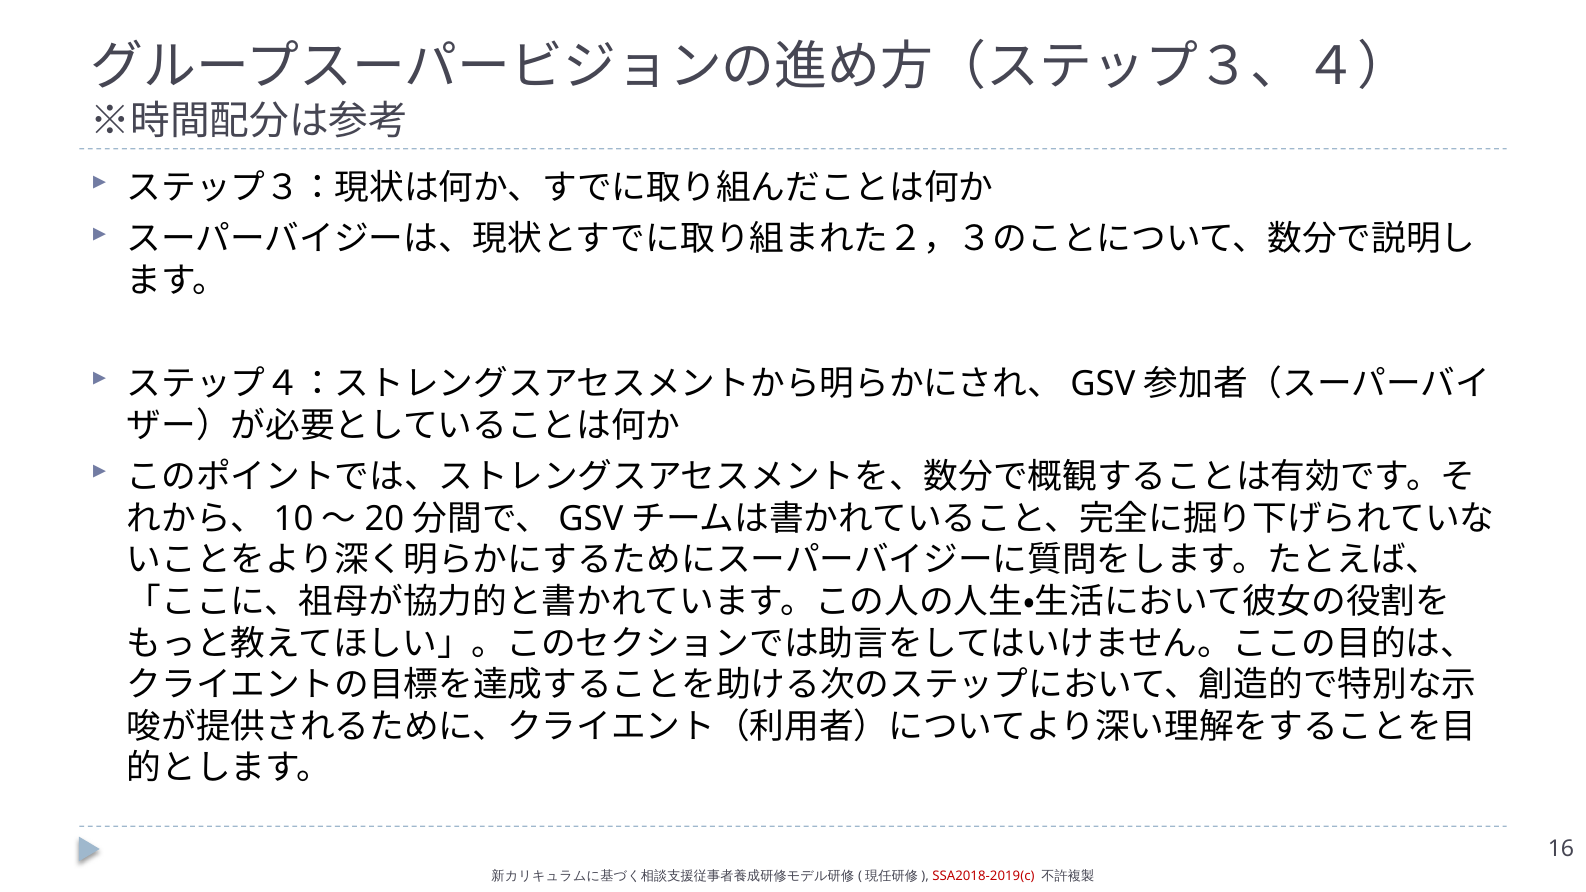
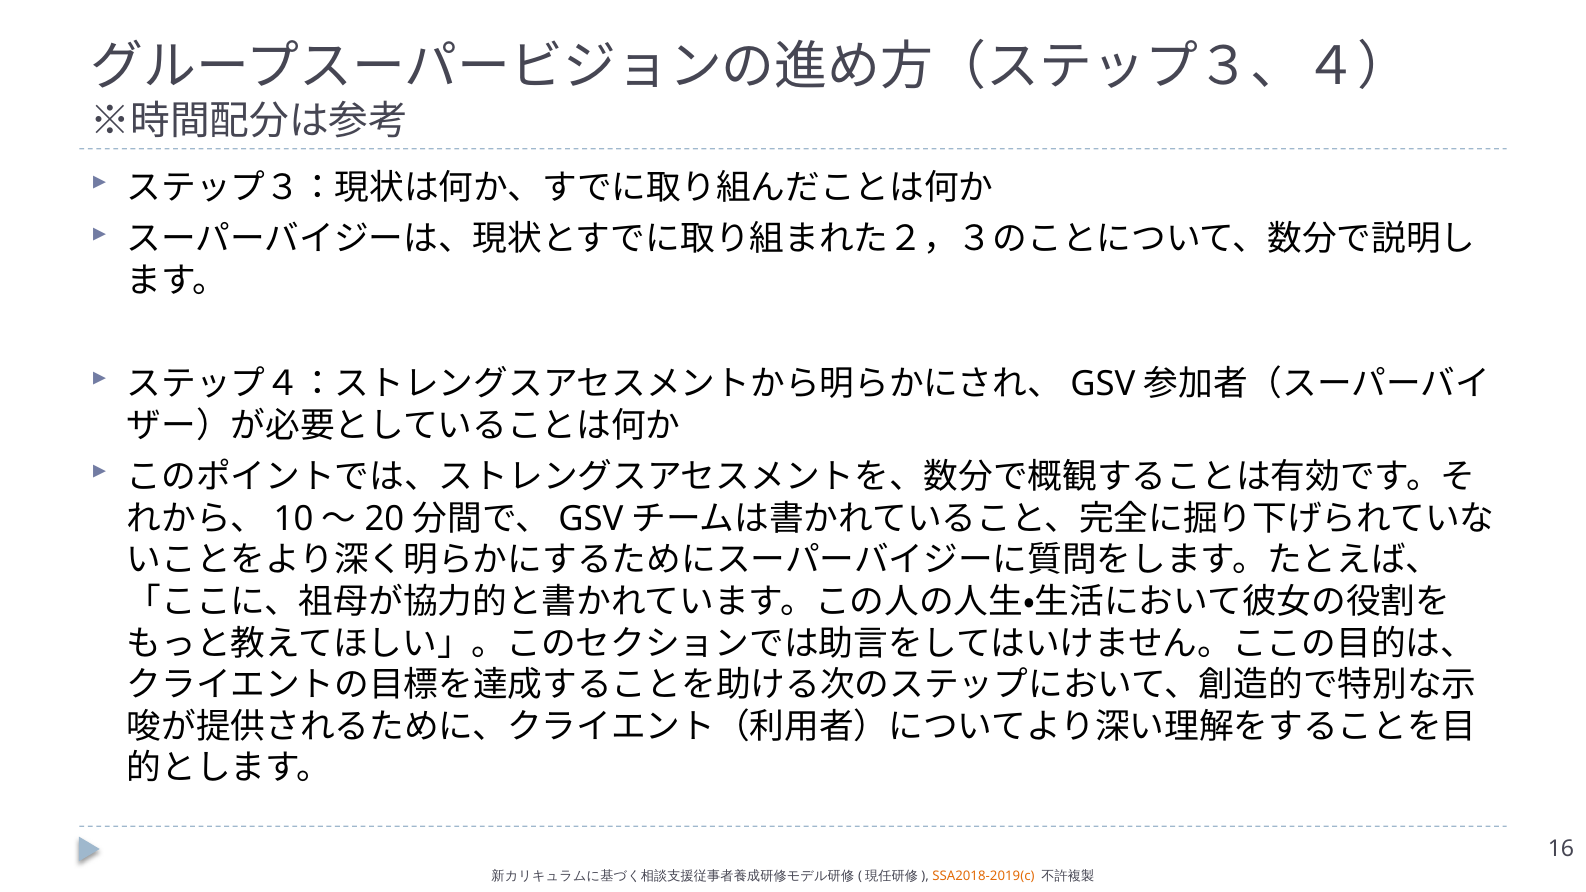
SSA2018-2019(c colour: red -> orange
